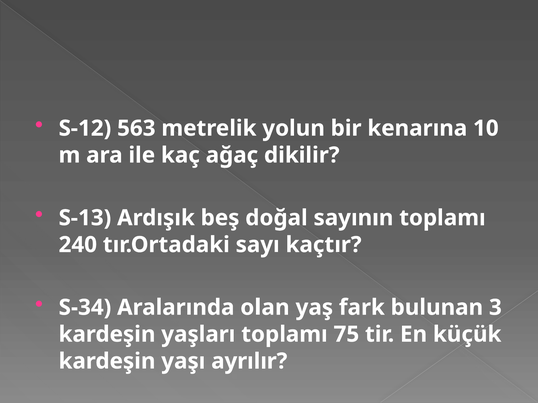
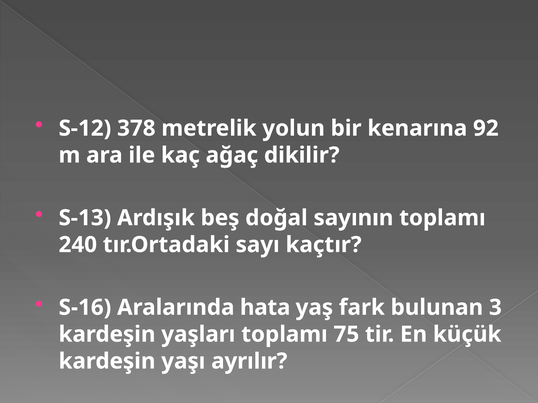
563: 563 -> 378
10: 10 -> 92
S-34: S-34 -> S-16
olan: olan -> hata
